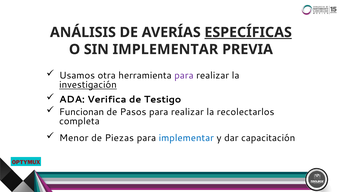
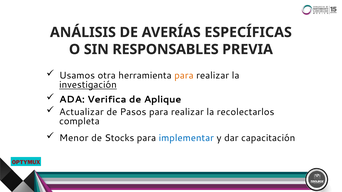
ESPECÍFICAS underline: present -> none
SIN IMPLEMENTAR: IMPLEMENTAR -> RESPONSABLES
para at (184, 76) colour: purple -> orange
Testigo: Testigo -> Aplique
Funcionan: Funcionan -> Actualizar
Piezas: Piezas -> Stocks
